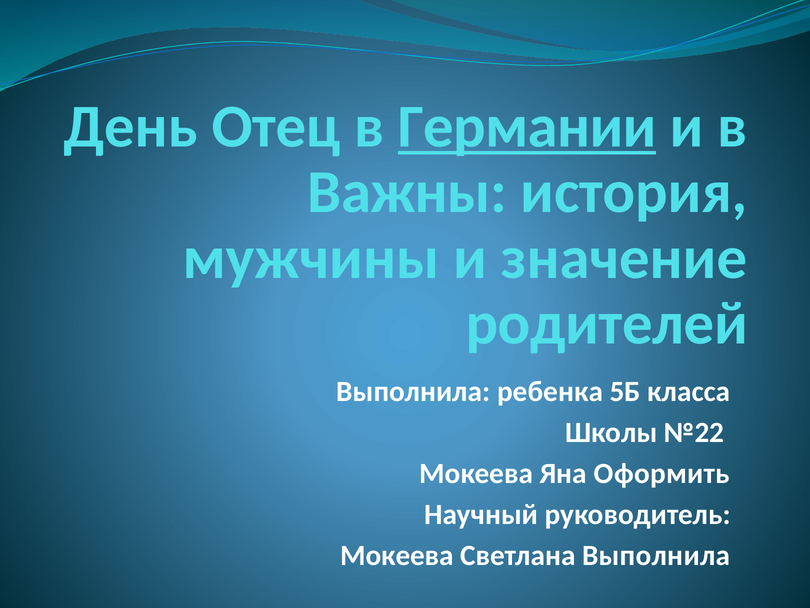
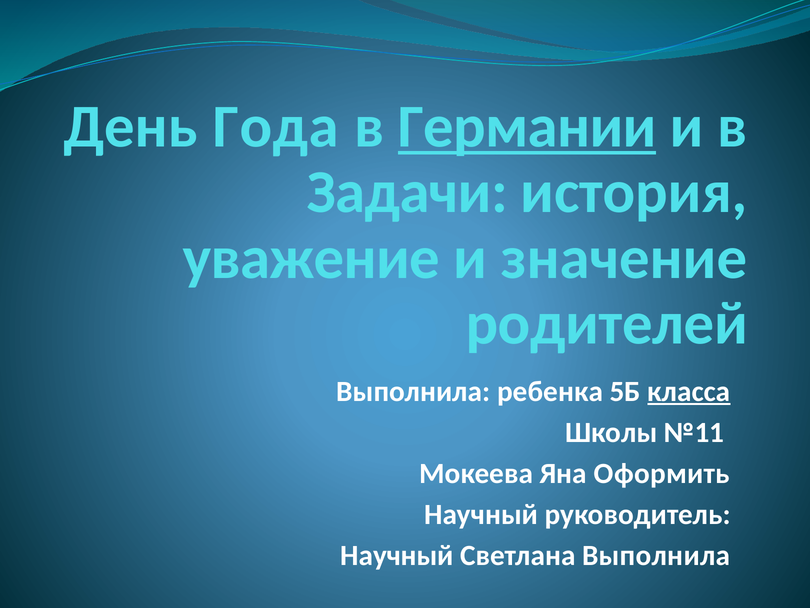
Отец: Отец -> Года
Важны: Важны -> Задачи
мужчины: мужчины -> уважение
класса underline: none -> present
№22: №22 -> №11
Мокеева at (397, 555): Мокеева -> Научный
